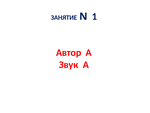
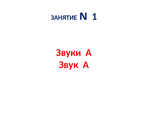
Автор: Автор -> Звуки
